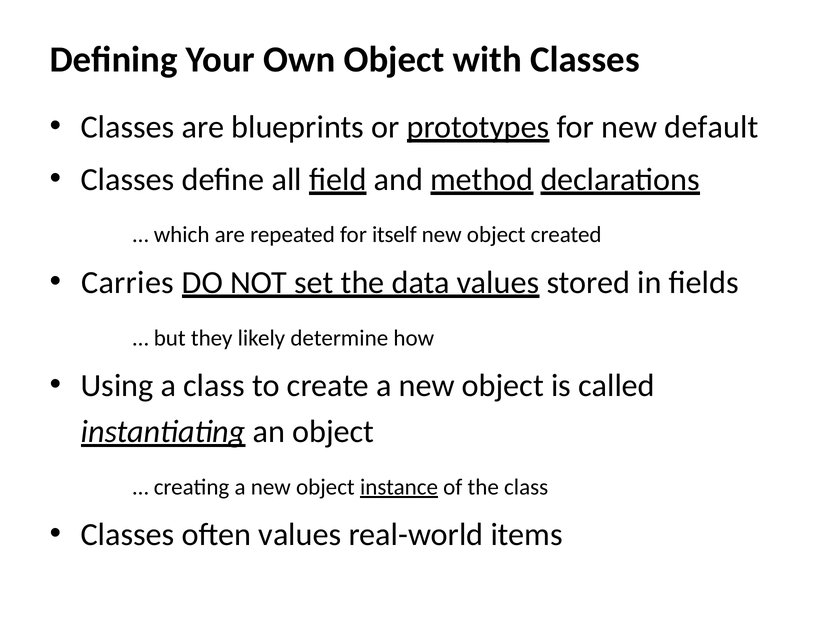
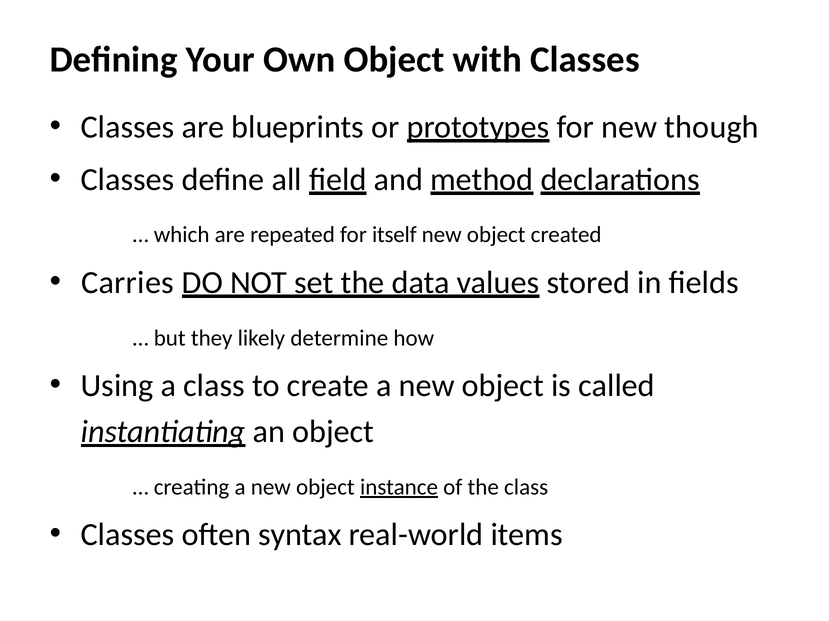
default: default -> though
often values: values -> syntax
